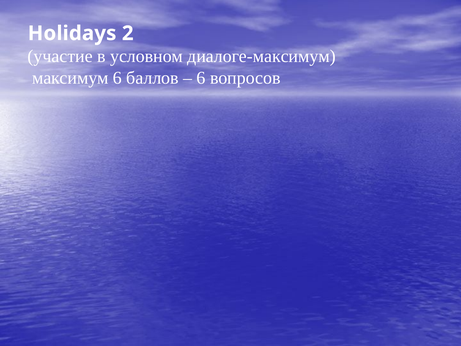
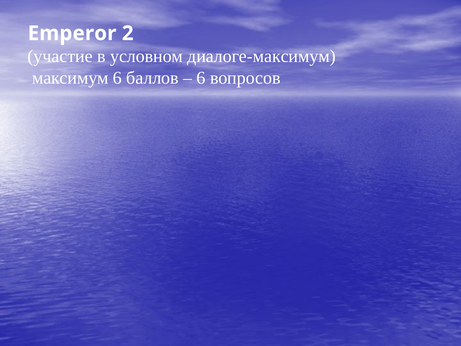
Holidays: Holidays -> Emperor
